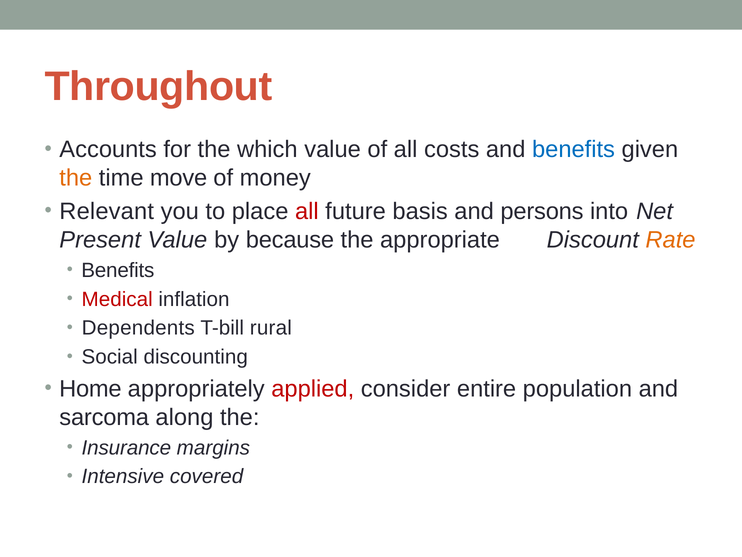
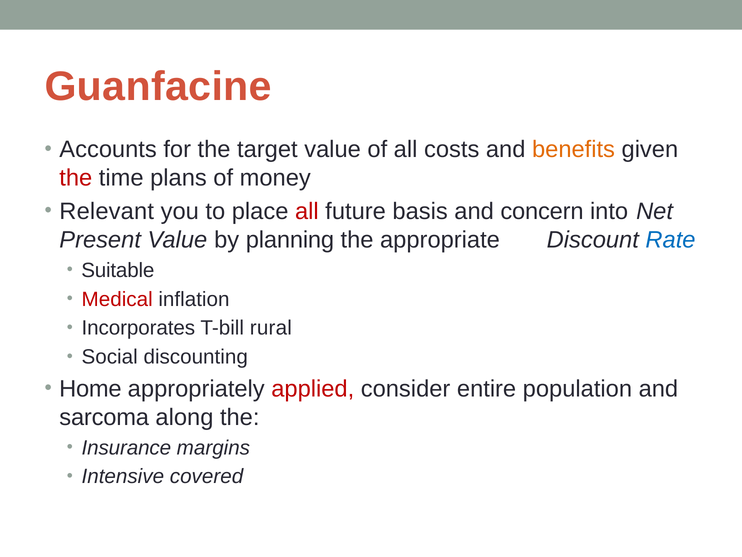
Throughout: Throughout -> Guanfacine
which: which -> target
benefits at (574, 149) colour: blue -> orange
the at (76, 178) colour: orange -> red
move: move -> plans
persons: persons -> concern
because: because -> planning
Rate colour: orange -> blue
Benefits at (118, 270): Benefits -> Suitable
Dependents: Dependents -> Incorporates
